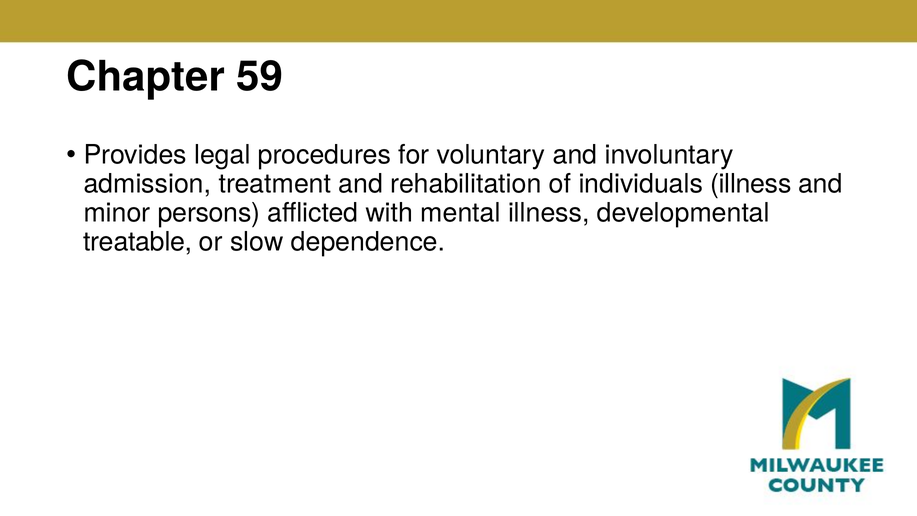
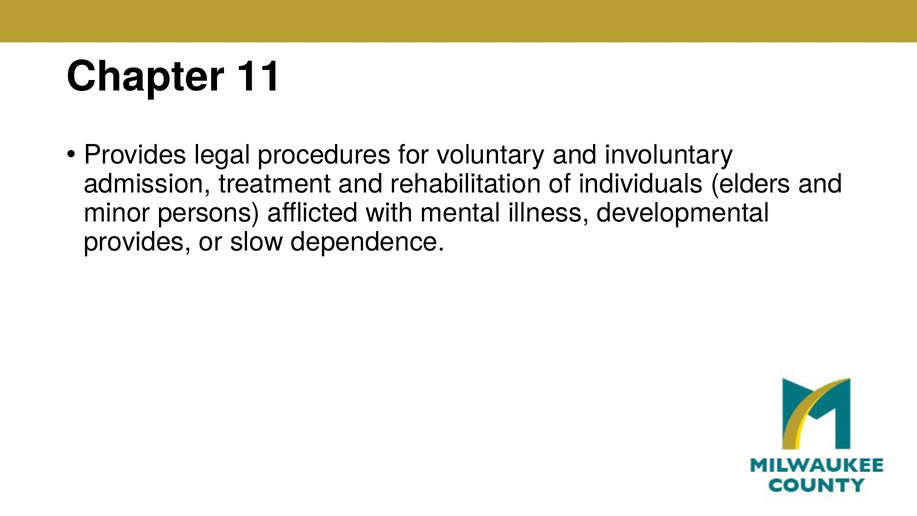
59: 59 -> 11
individuals illness: illness -> elders
treatable at (138, 242): treatable -> provides
